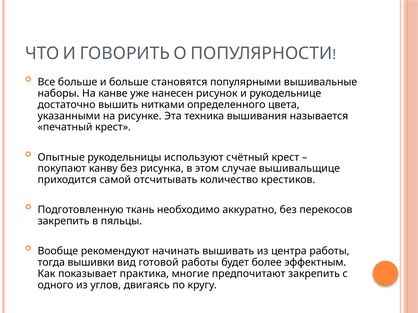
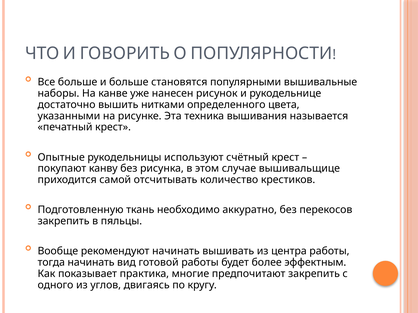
тогда вышивки: вышивки -> начинать
